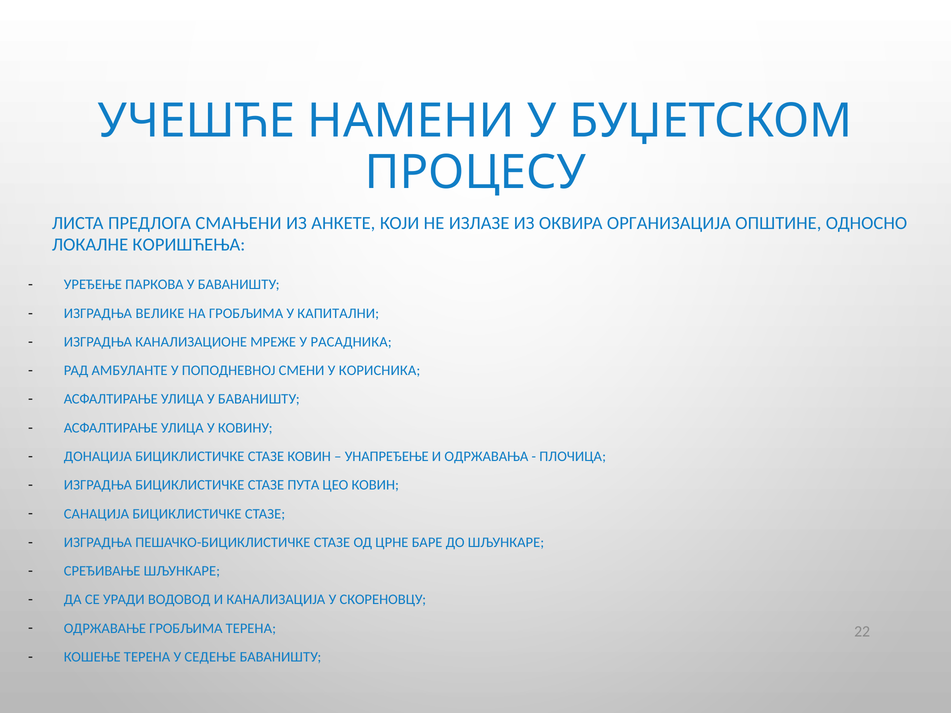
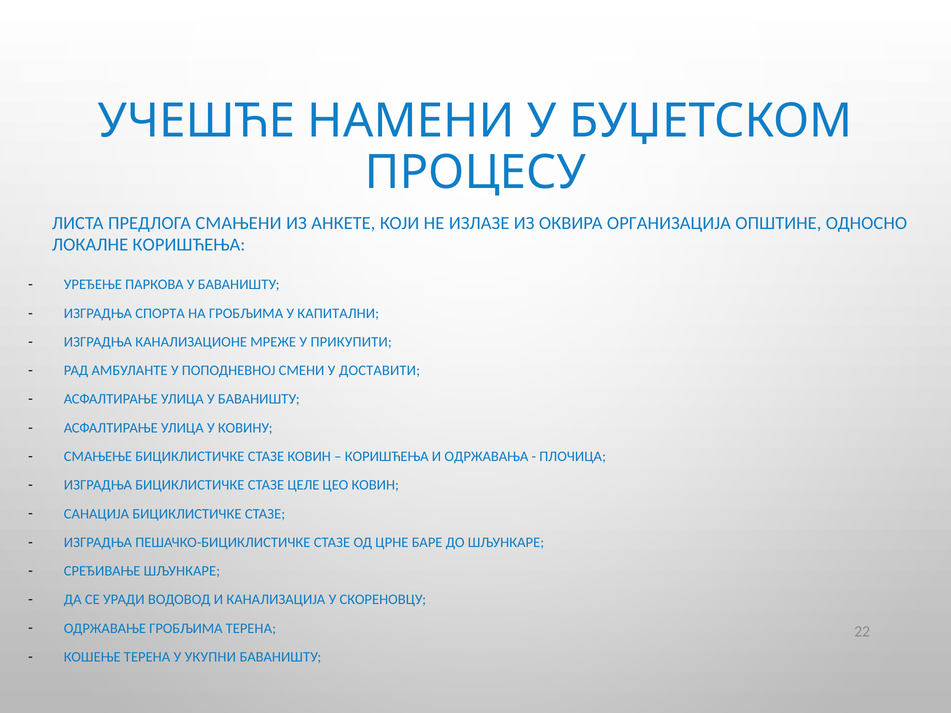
ВЕЛИКЕ: ВЕЛИКЕ -> СПОРТА
РАСАДНИКА: РАСАДНИКА -> ПРИКУПИТИ
КОРИСНИКА: КОРИСНИКА -> ДОСТАВИТИ
ДОНАЦИЈА: ДОНАЦИЈА -> СМАЊЕЊЕ
УНАПРЕЂЕЊЕ at (387, 457): УНАПРЕЂЕЊЕ -> КОРИШЋЕЊА
ПУТА: ПУТА -> ЦЕЛЕ
СЕДЕЊЕ: СЕДЕЊЕ -> УКУПНИ
